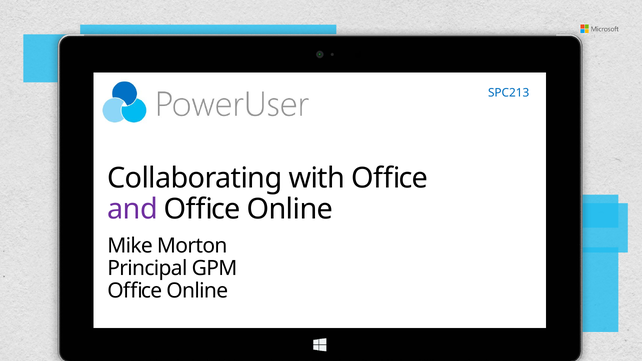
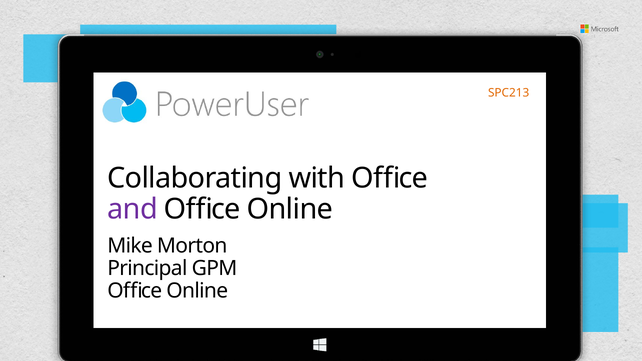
SPC213 colour: blue -> orange
